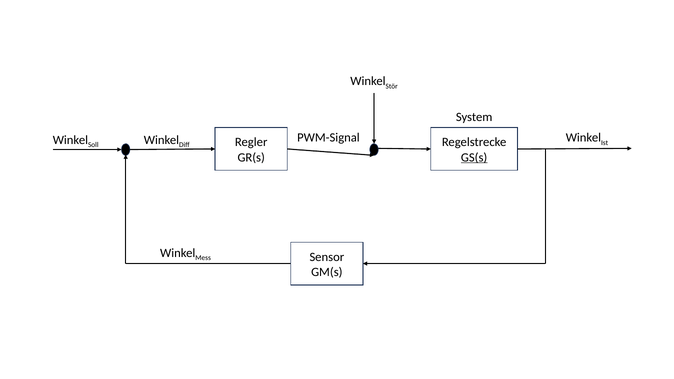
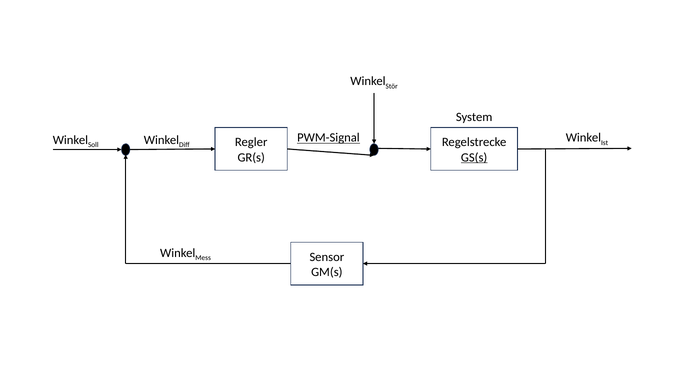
PWM-Signal underline: none -> present
